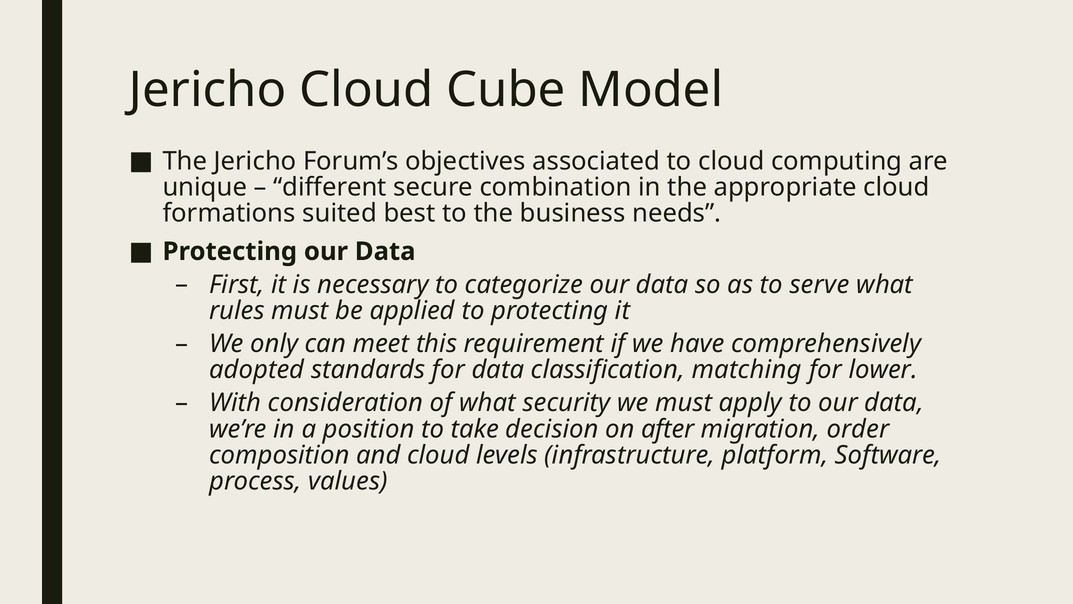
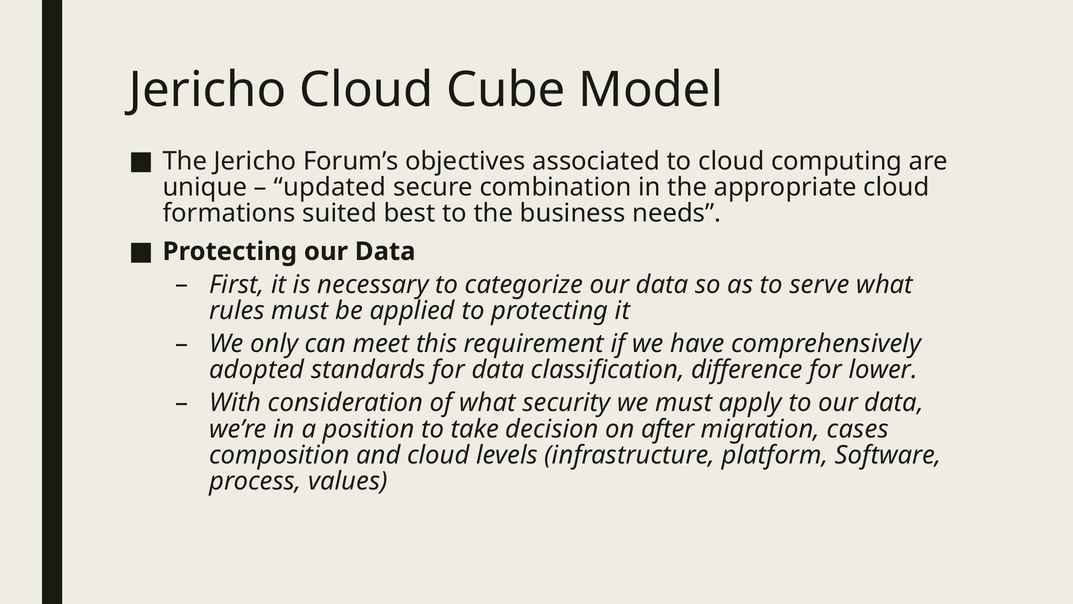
different: different -> updated
matching: matching -> difference
order: order -> cases
